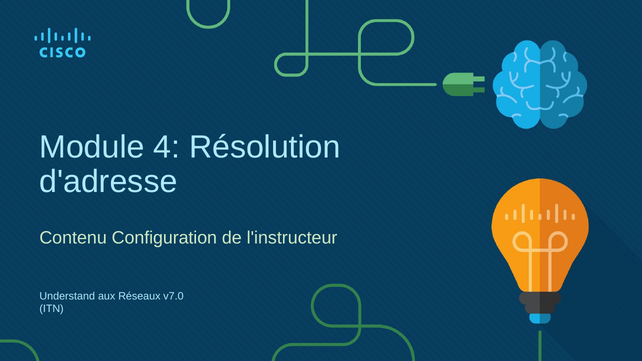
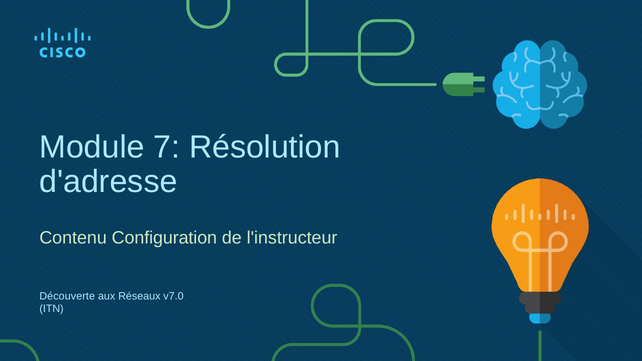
4: 4 -> 7
Understand: Understand -> Découverte
